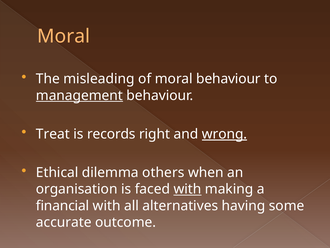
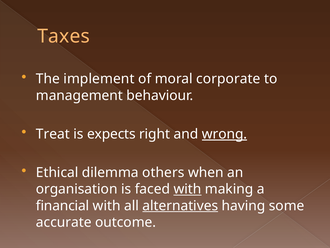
Moral at (64, 36): Moral -> Taxes
misleading: misleading -> implement
moral behaviour: behaviour -> corporate
management underline: present -> none
records: records -> expects
alternatives underline: none -> present
